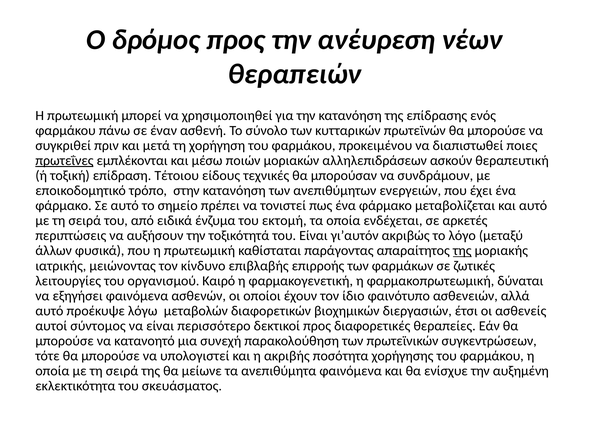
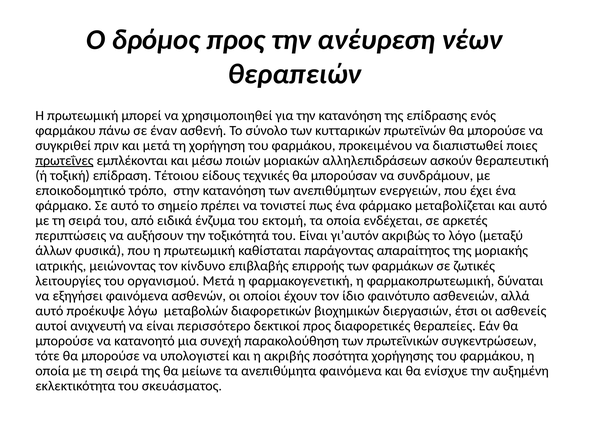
της at (462, 251) underline: present -> none
οργανισμού Καιρό: Καιρό -> Μετά
σύντομος: σύντομος -> ανιχνευτή
